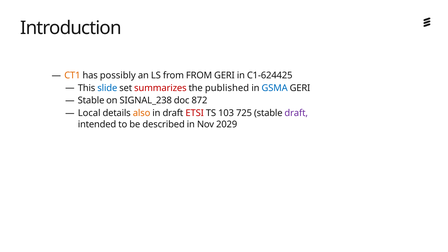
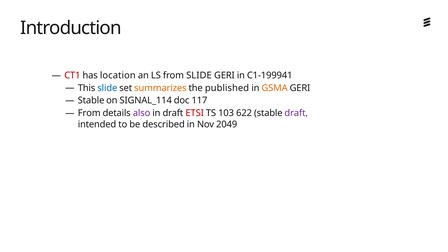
CT1 colour: orange -> red
possibly: possibly -> location
from FROM: FROM -> SLIDE
C1-624425: C1-624425 -> C1-199941
summarizes colour: red -> orange
GSMA colour: blue -> orange
SIGNAL_238: SIGNAL_238 -> SIGNAL_114
872: 872 -> 117
Local at (89, 113): Local -> From
also colour: orange -> purple
725: 725 -> 622
2029: 2029 -> 2049
